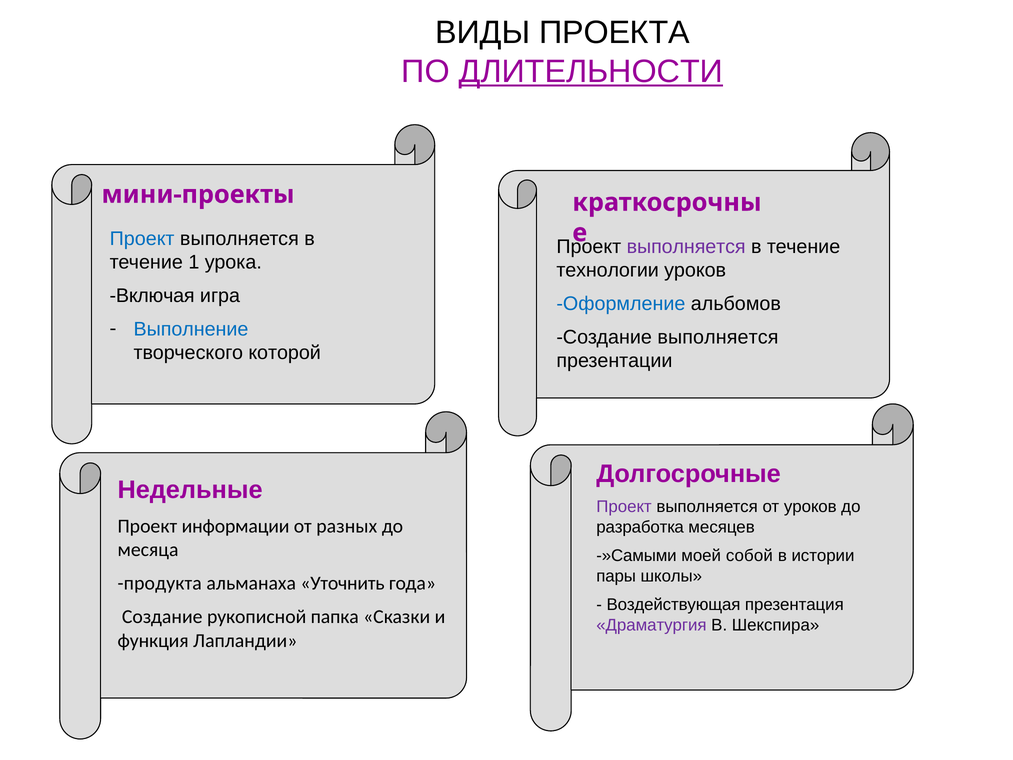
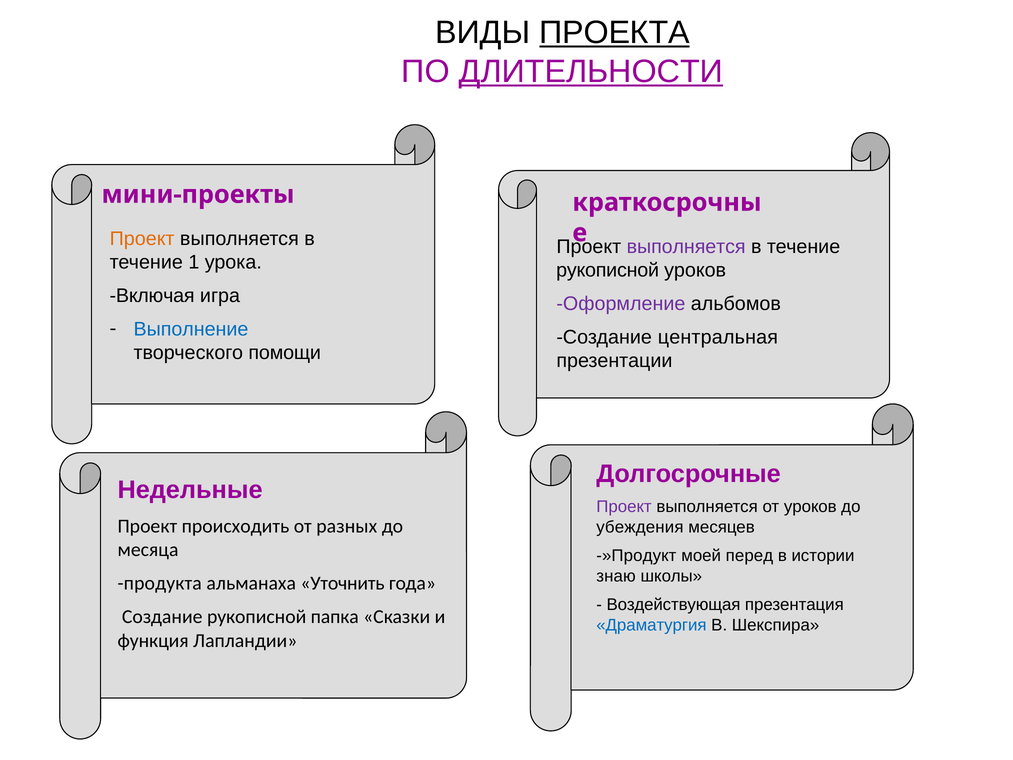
ПРОЕКТА underline: none -> present
Проект at (142, 239) colour: blue -> orange
технологии at (608, 270): технологии -> рукописной
Оформление colour: blue -> purple
Создание выполняется: выполняется -> центральная
которой: которой -> помощи
информации: информации -> происходить
разработка: разработка -> убеждения
-»Самыми: -»Самыми -> -»Продукт
собой: собой -> перед
пары: пары -> знаю
Драматургия colour: purple -> blue
